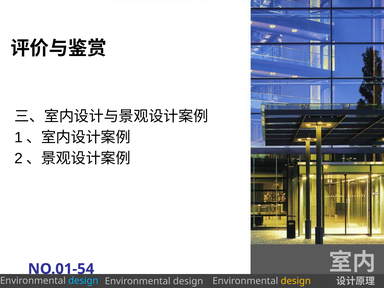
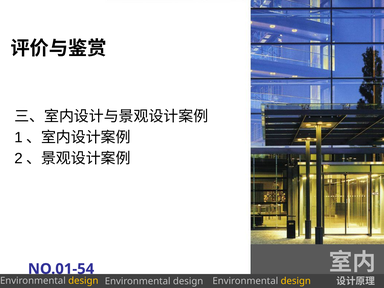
design at (83, 281) colour: light blue -> yellow
